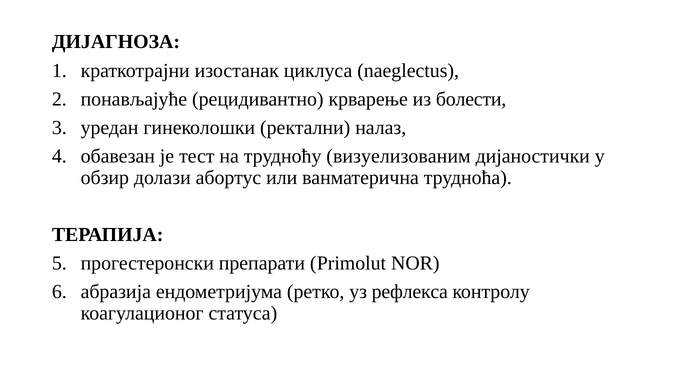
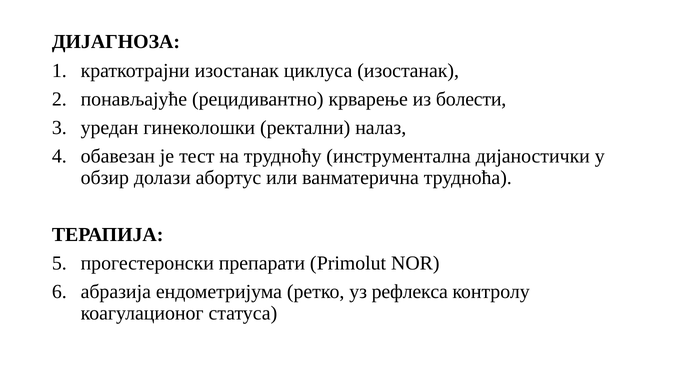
циклуса naeglectus: naeglectus -> изостанак
визуелизованим: визуелизованим -> инструментална
